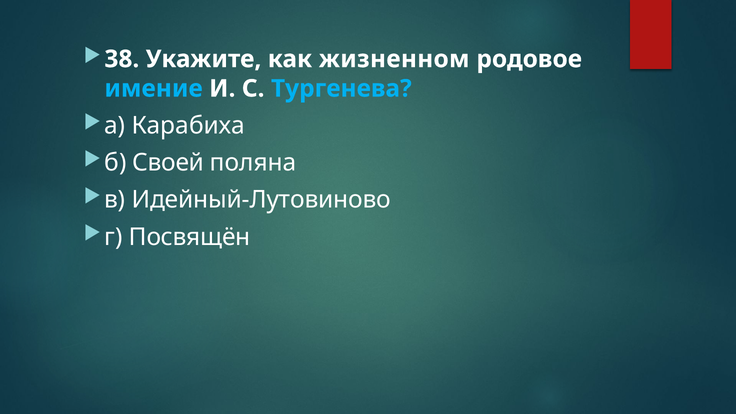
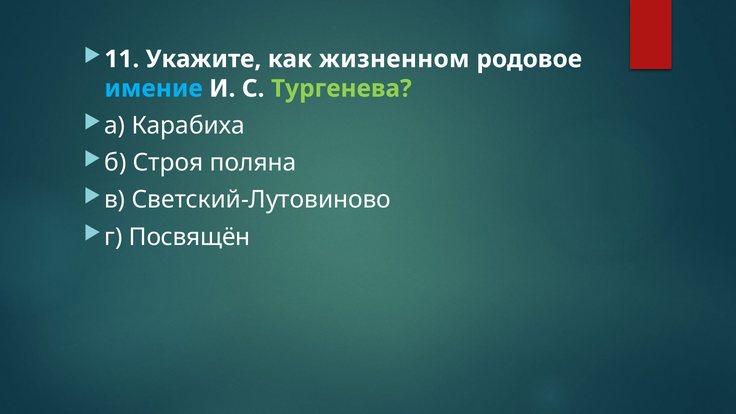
38: 38 -> 11
Тургенева colour: light blue -> light green
Своей: Своей -> Строя
Идейный-Лутовиново: Идейный-Лутовиново -> Светский-Лутовиново
